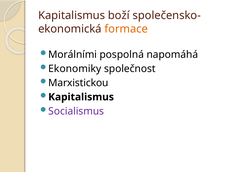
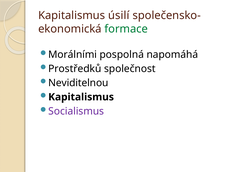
boží: boží -> úsilí
formace colour: orange -> green
Ekonomiky: Ekonomiky -> Prostředků
Marxistickou: Marxistickou -> Neviditelnou
